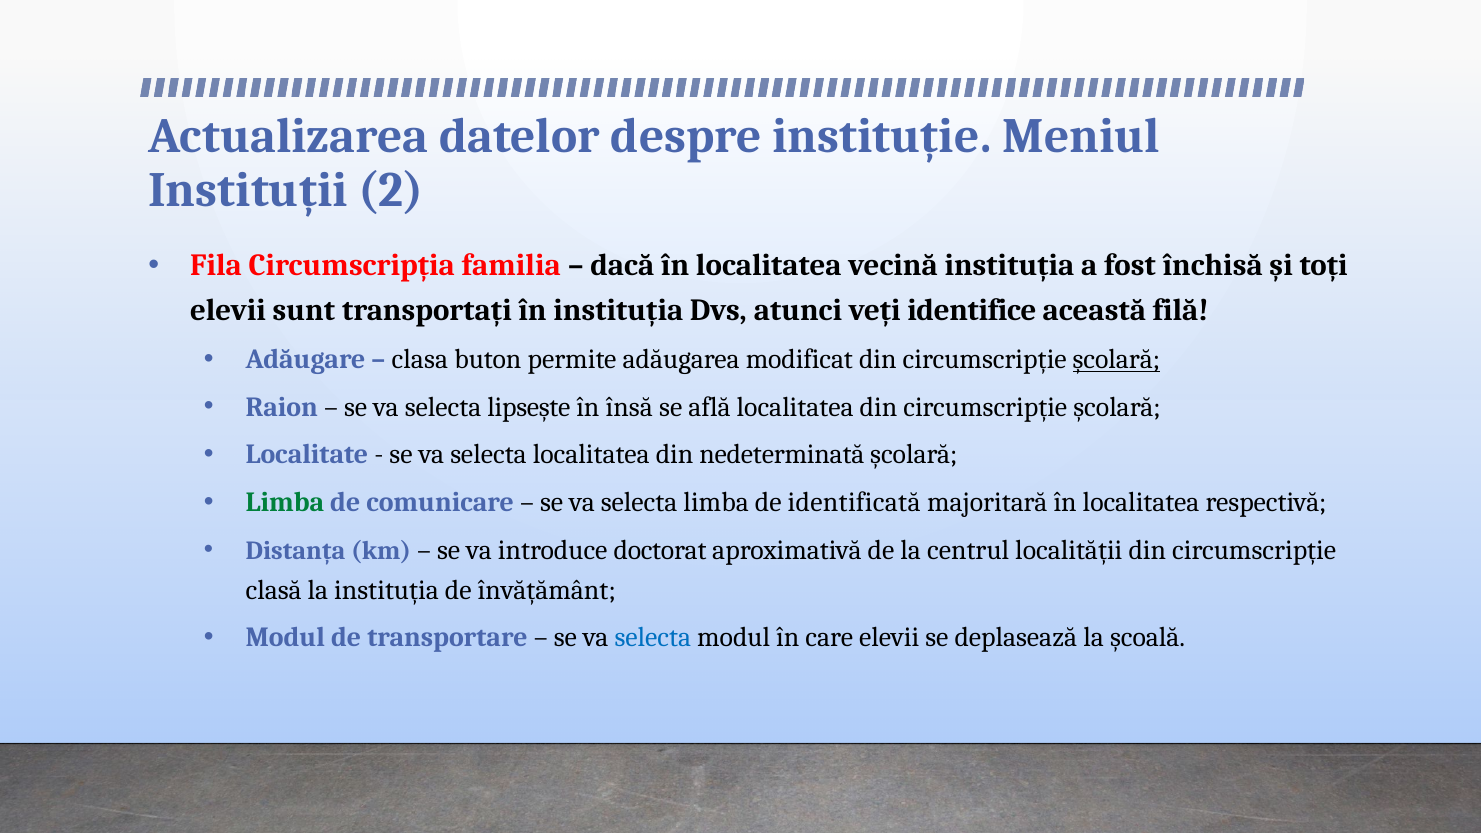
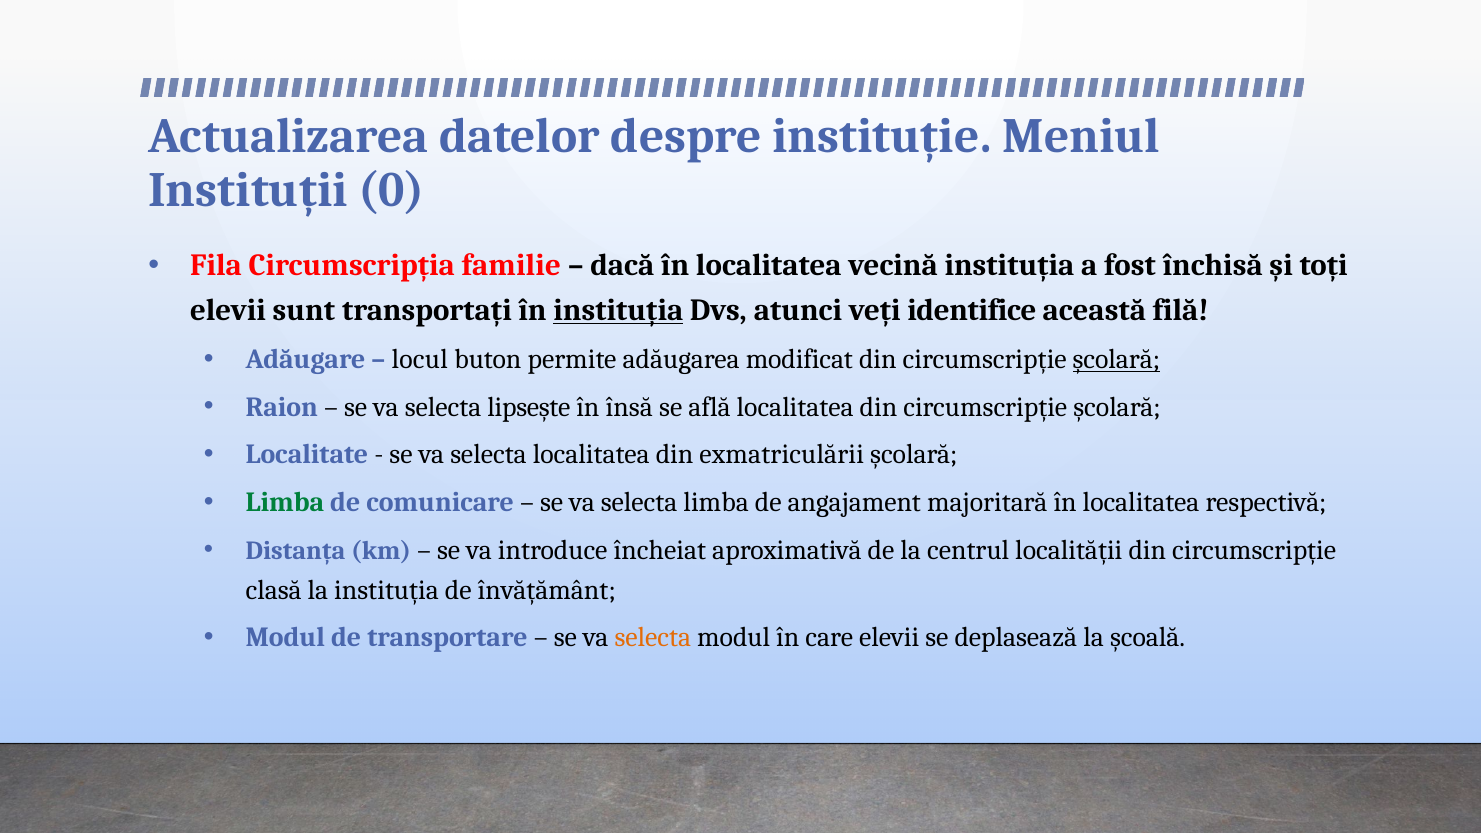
2: 2 -> 0
familia: familia -> familie
instituția at (618, 310) underline: none -> present
clasa: clasa -> locul
nedeterminată: nedeterminată -> exmatriculării
identificată: identificată -> angajament
doctorat: doctorat -> încheiat
selecta at (653, 638) colour: blue -> orange
